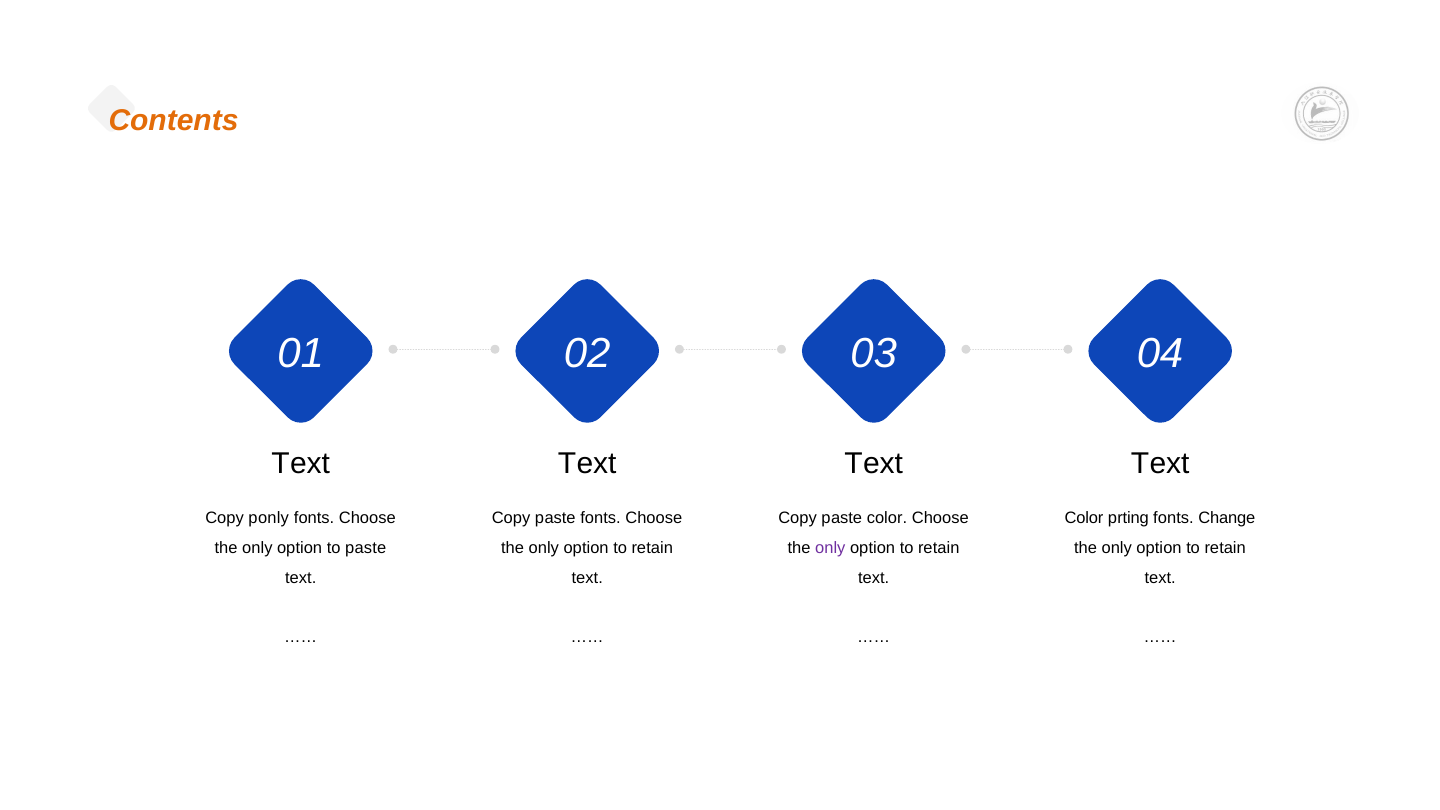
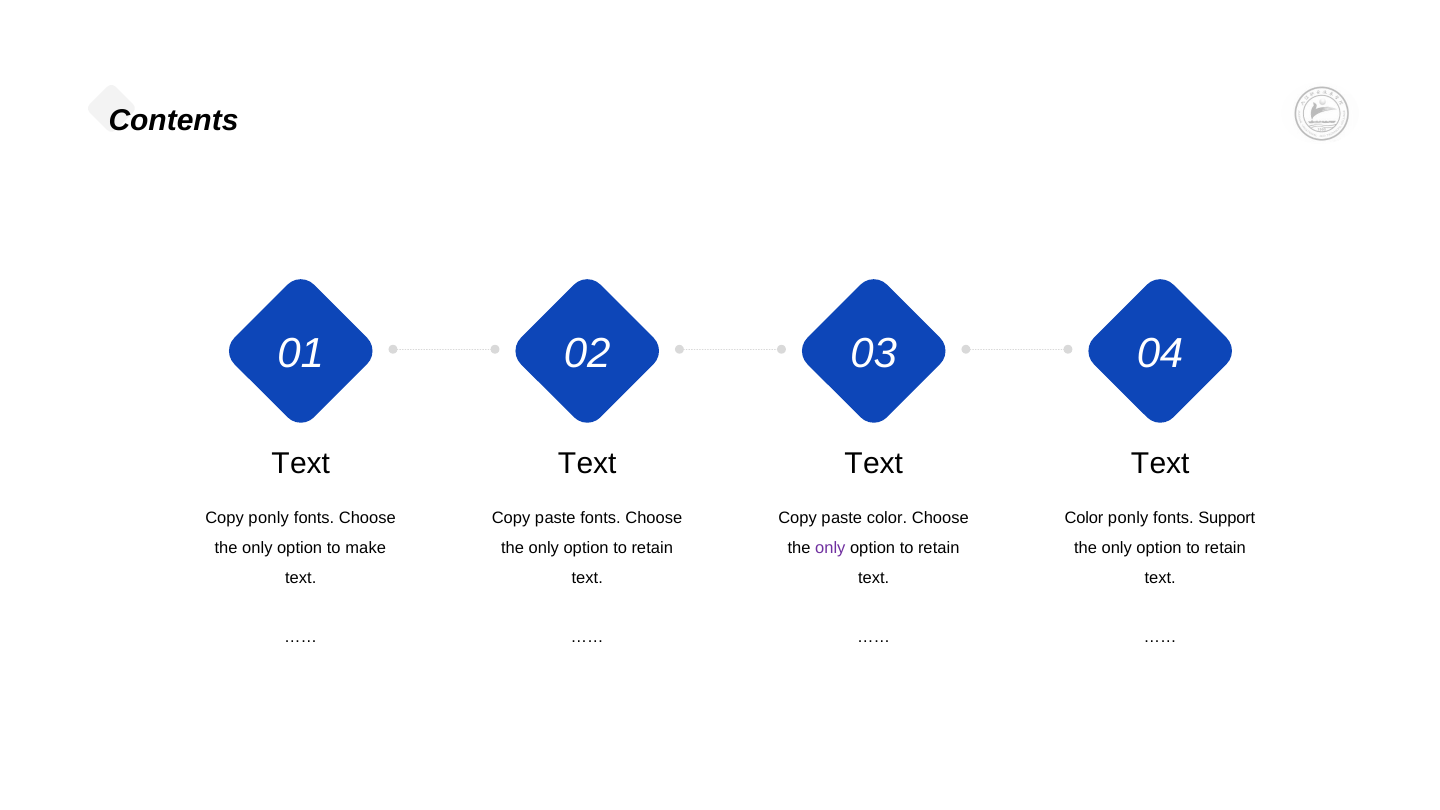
Contents colour: orange -> black
rting at (1133, 518): rting -> only
Change: Change -> Support
paste: paste -> make
